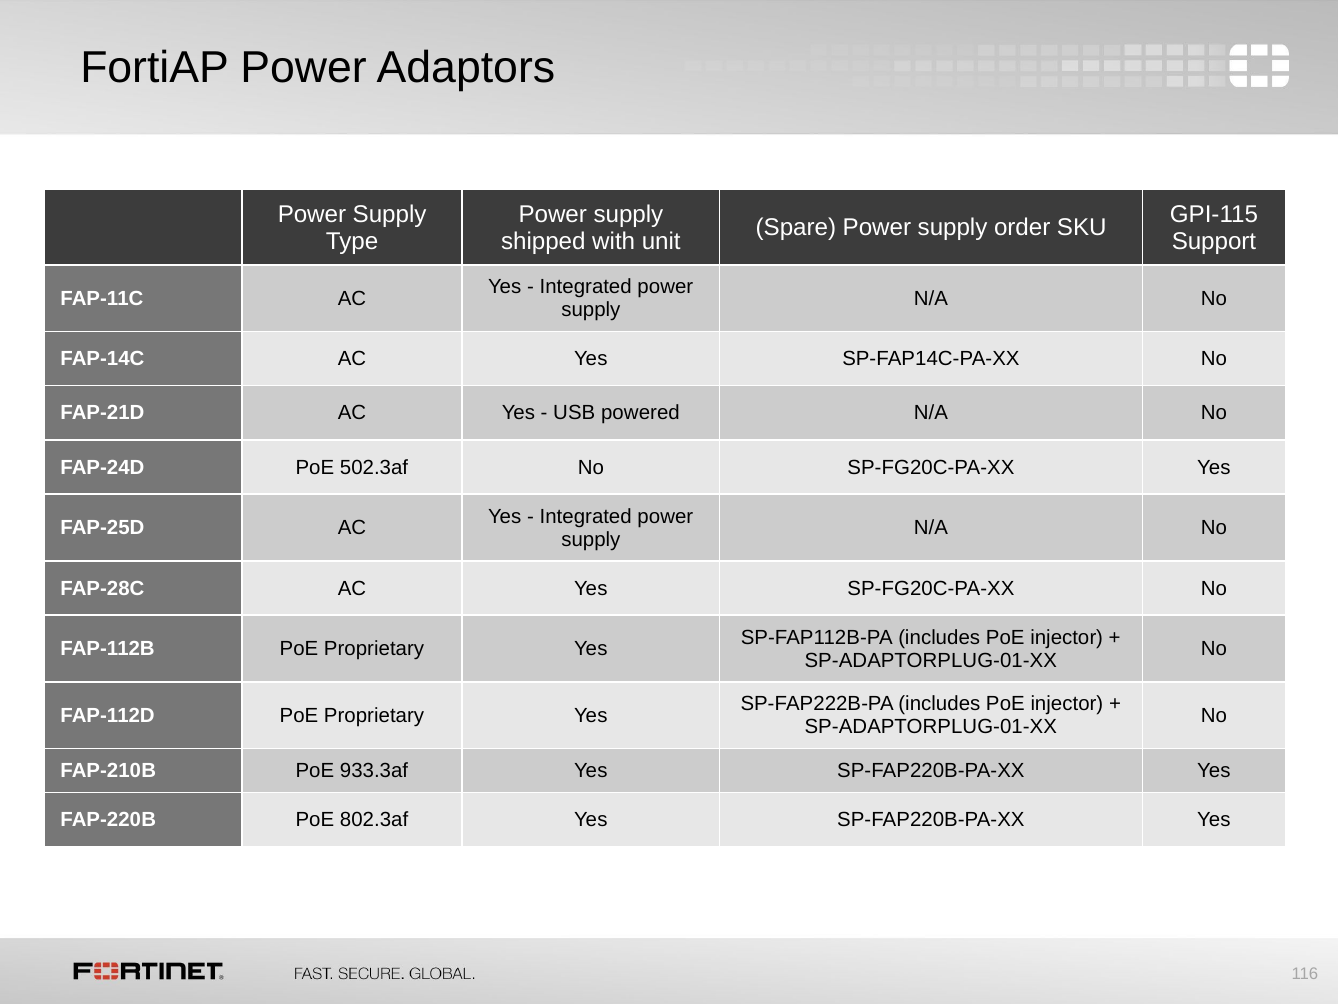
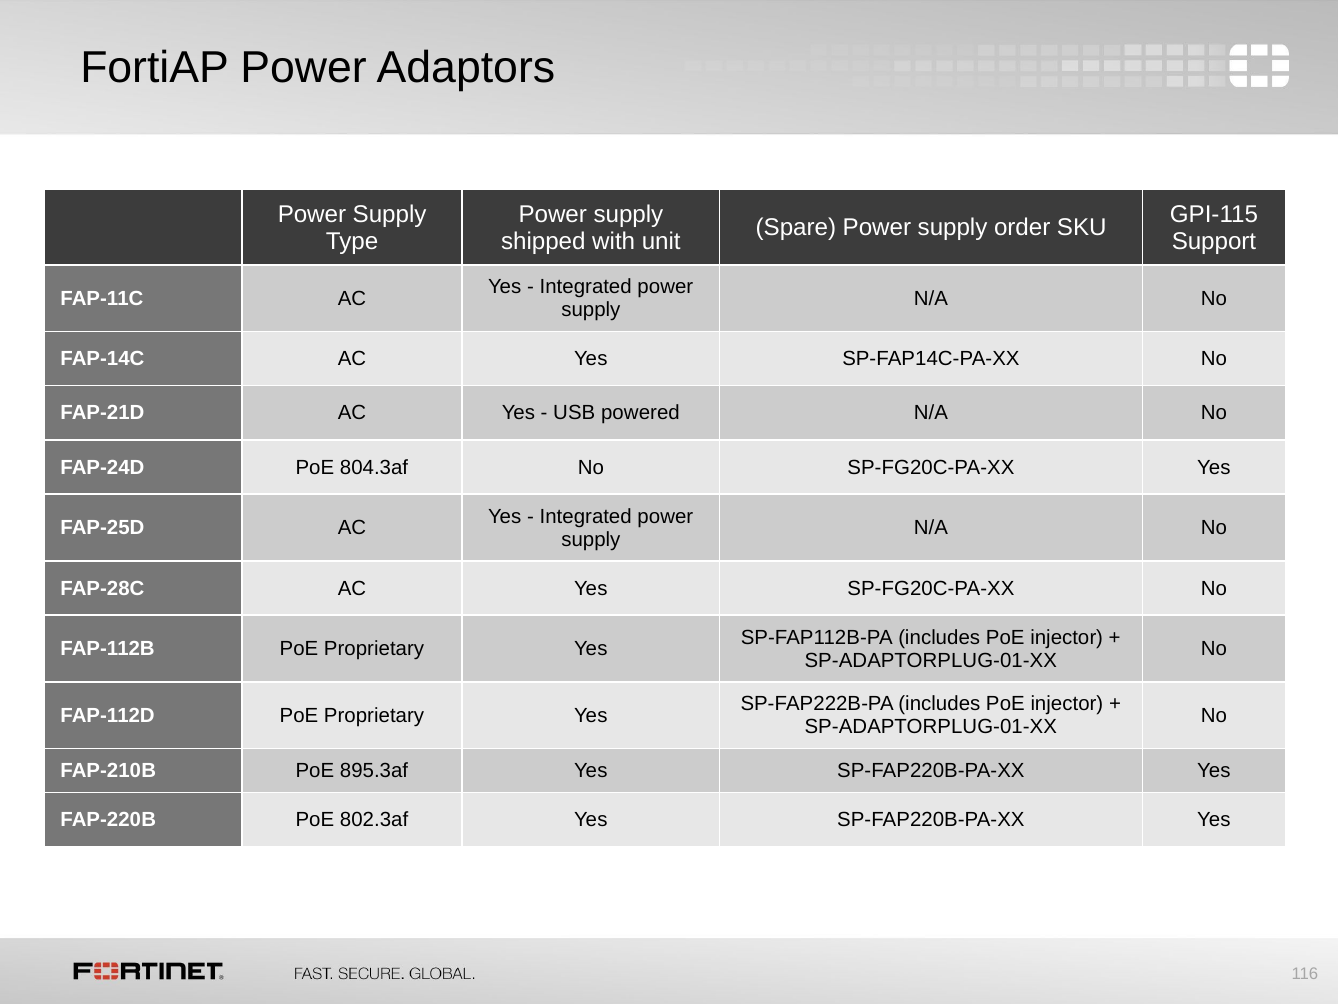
502.3af: 502.3af -> 804.3af
933.3af: 933.3af -> 895.3af
